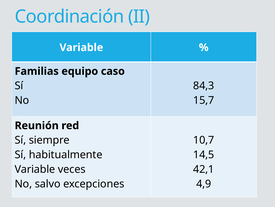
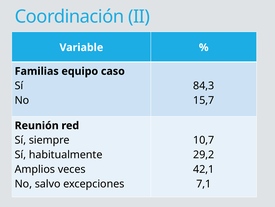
14,5: 14,5 -> 29,2
Variable at (35, 169): Variable -> Amplios
4,9: 4,9 -> 7,1
